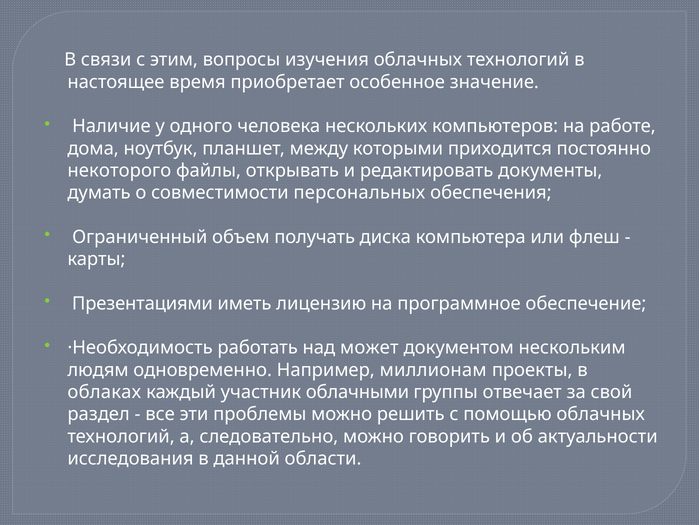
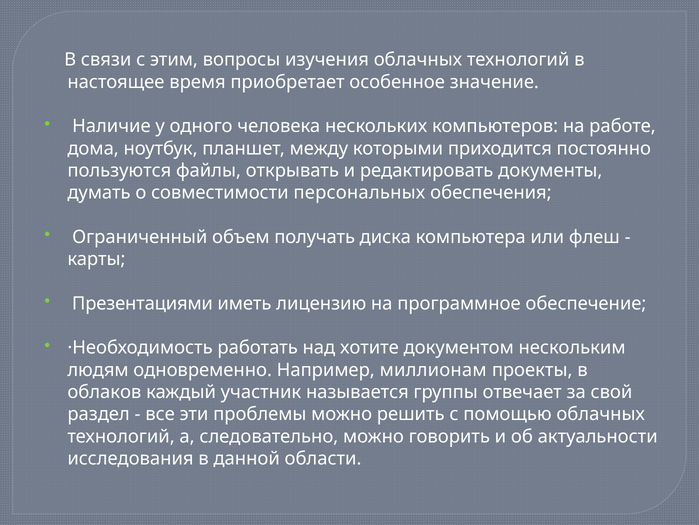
некоторого: некоторого -> пользуются
может: может -> хотите
облаках: облаках -> облаков
облачными: облачными -> называется
